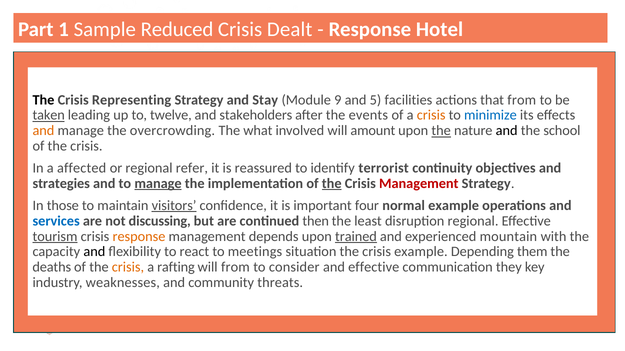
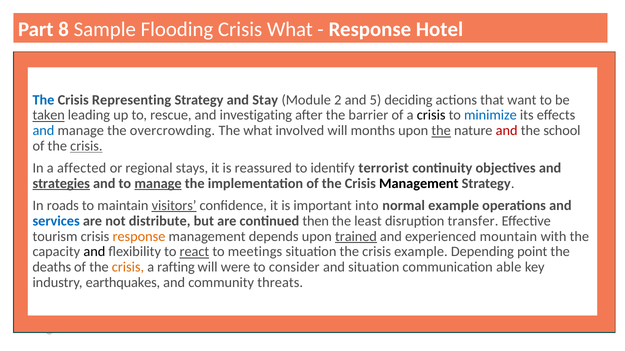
1: 1 -> 8
Reduced: Reduced -> Flooding
Crisis Dealt: Dealt -> What
The at (43, 100) colour: black -> blue
9: 9 -> 2
facilities: facilities -> deciding
that from: from -> want
twelve: twelve -> rescue
stakeholders: stakeholders -> investigating
events: events -> barrier
crisis at (431, 115) colour: orange -> black
and at (43, 131) colour: orange -> blue
amount: amount -> months
and at (507, 131) colour: black -> red
crisis at (86, 146) underline: none -> present
refer: refer -> stays
strategies underline: none -> present
the at (332, 184) underline: present -> none
Management at (419, 184) colour: red -> black
those: those -> roads
four: four -> into
discussing: discussing -> distribute
disruption regional: regional -> transfer
tourism underline: present -> none
react underline: none -> present
them: them -> point
will from: from -> were
and effective: effective -> situation
they: they -> able
weaknesses: weaknesses -> earthquakes
